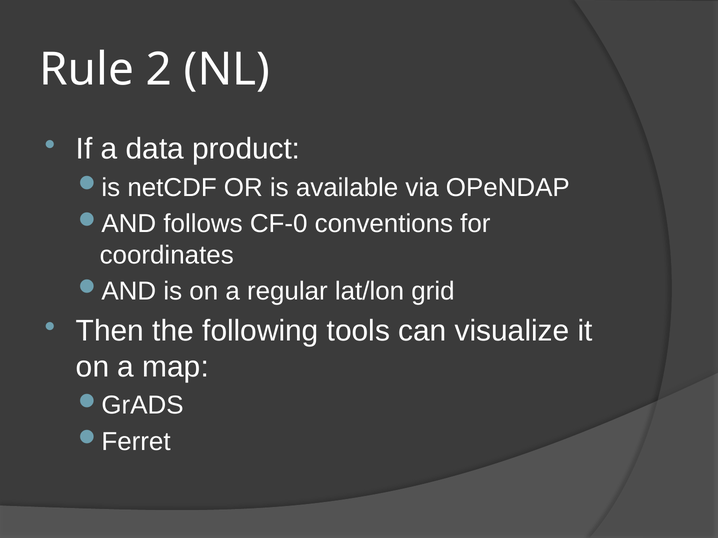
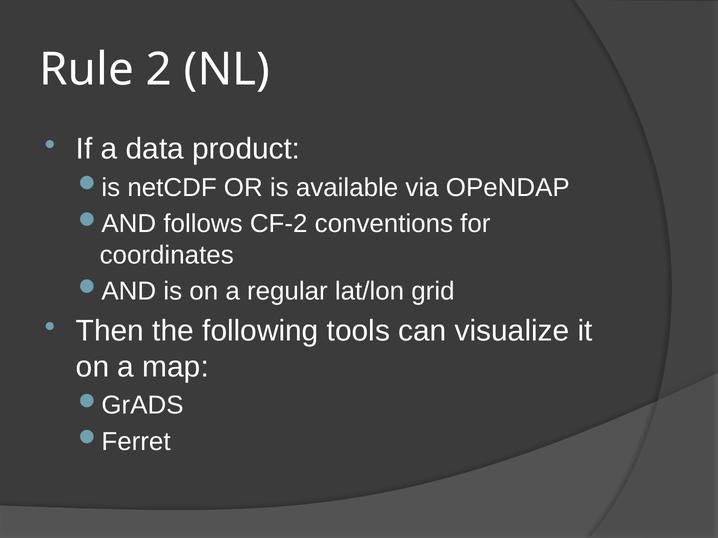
CF-0: CF-0 -> CF-2
